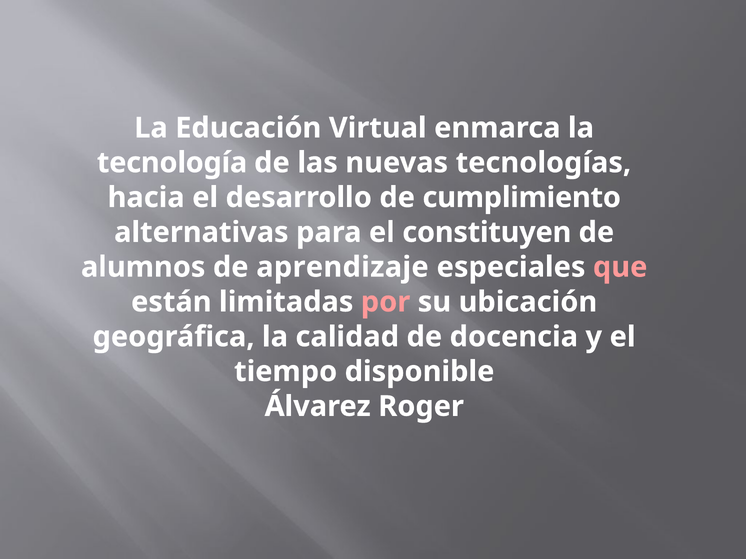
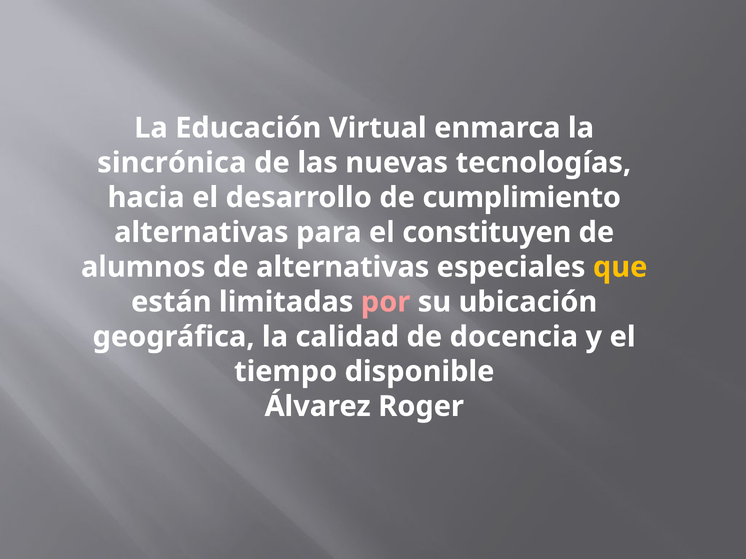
tecnología: tecnología -> sincrónica
de aprendizaje: aprendizaje -> alternativas
que colour: pink -> yellow
